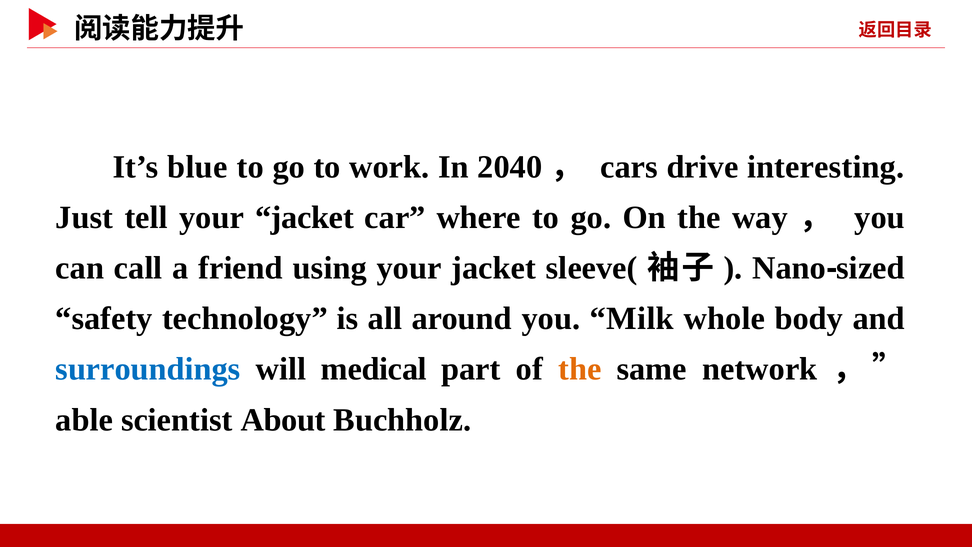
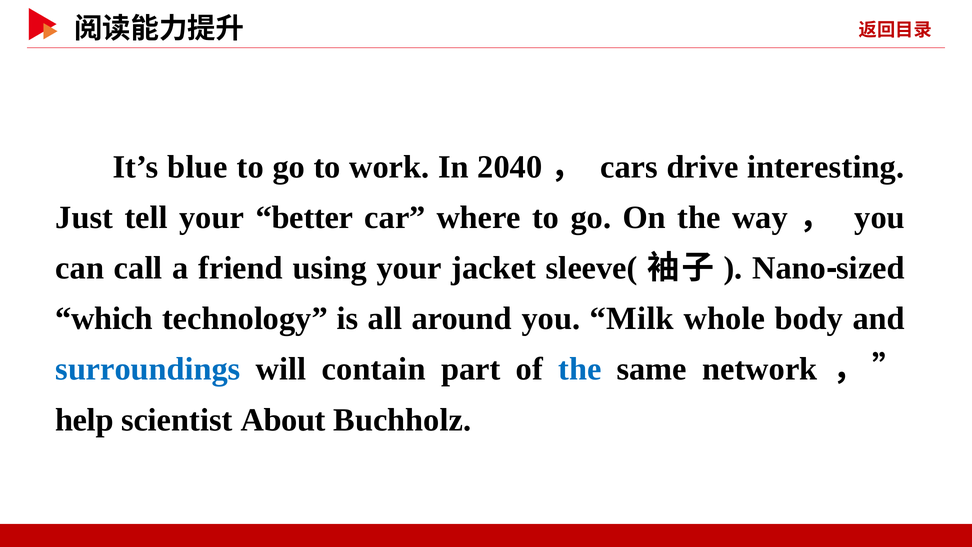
tell your jacket: jacket -> better
safety: safety -> which
medical: medical -> contain
the at (580, 369) colour: orange -> blue
able: able -> help
